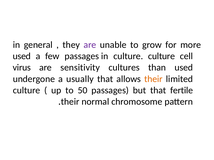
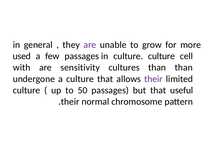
virus: virus -> with
than used: used -> than
a usually: usually -> culture
their at (153, 79) colour: orange -> purple
fertile: fertile -> useful
